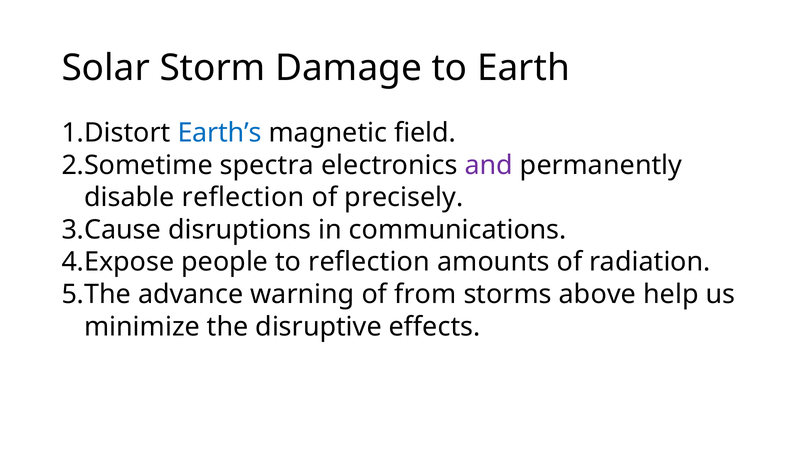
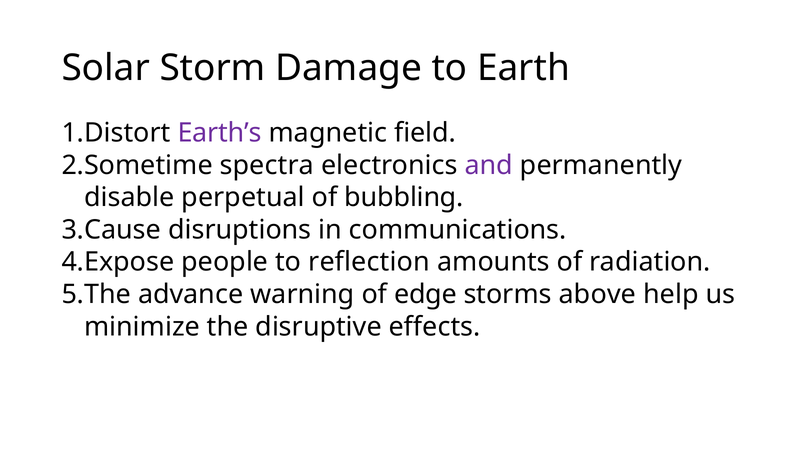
Earth’s colour: blue -> purple
disable reflection: reflection -> perpetual
precisely: precisely -> bubbling
from: from -> edge
